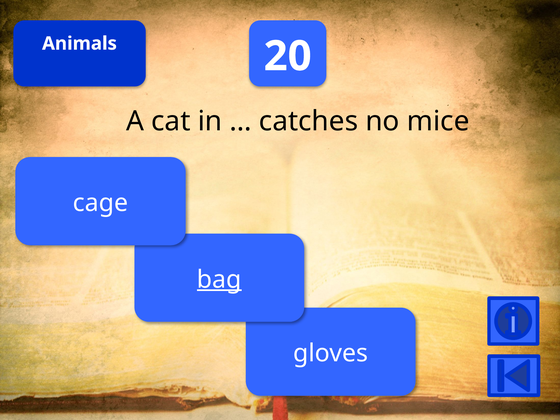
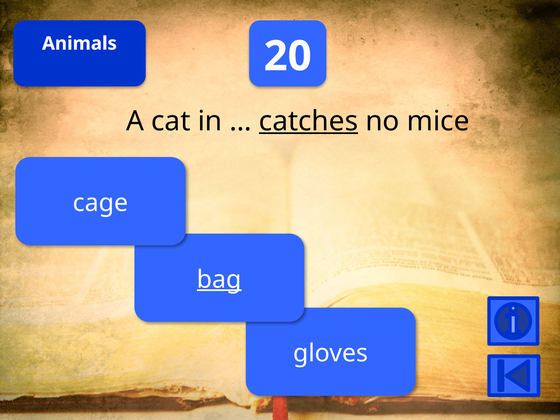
catches underline: none -> present
